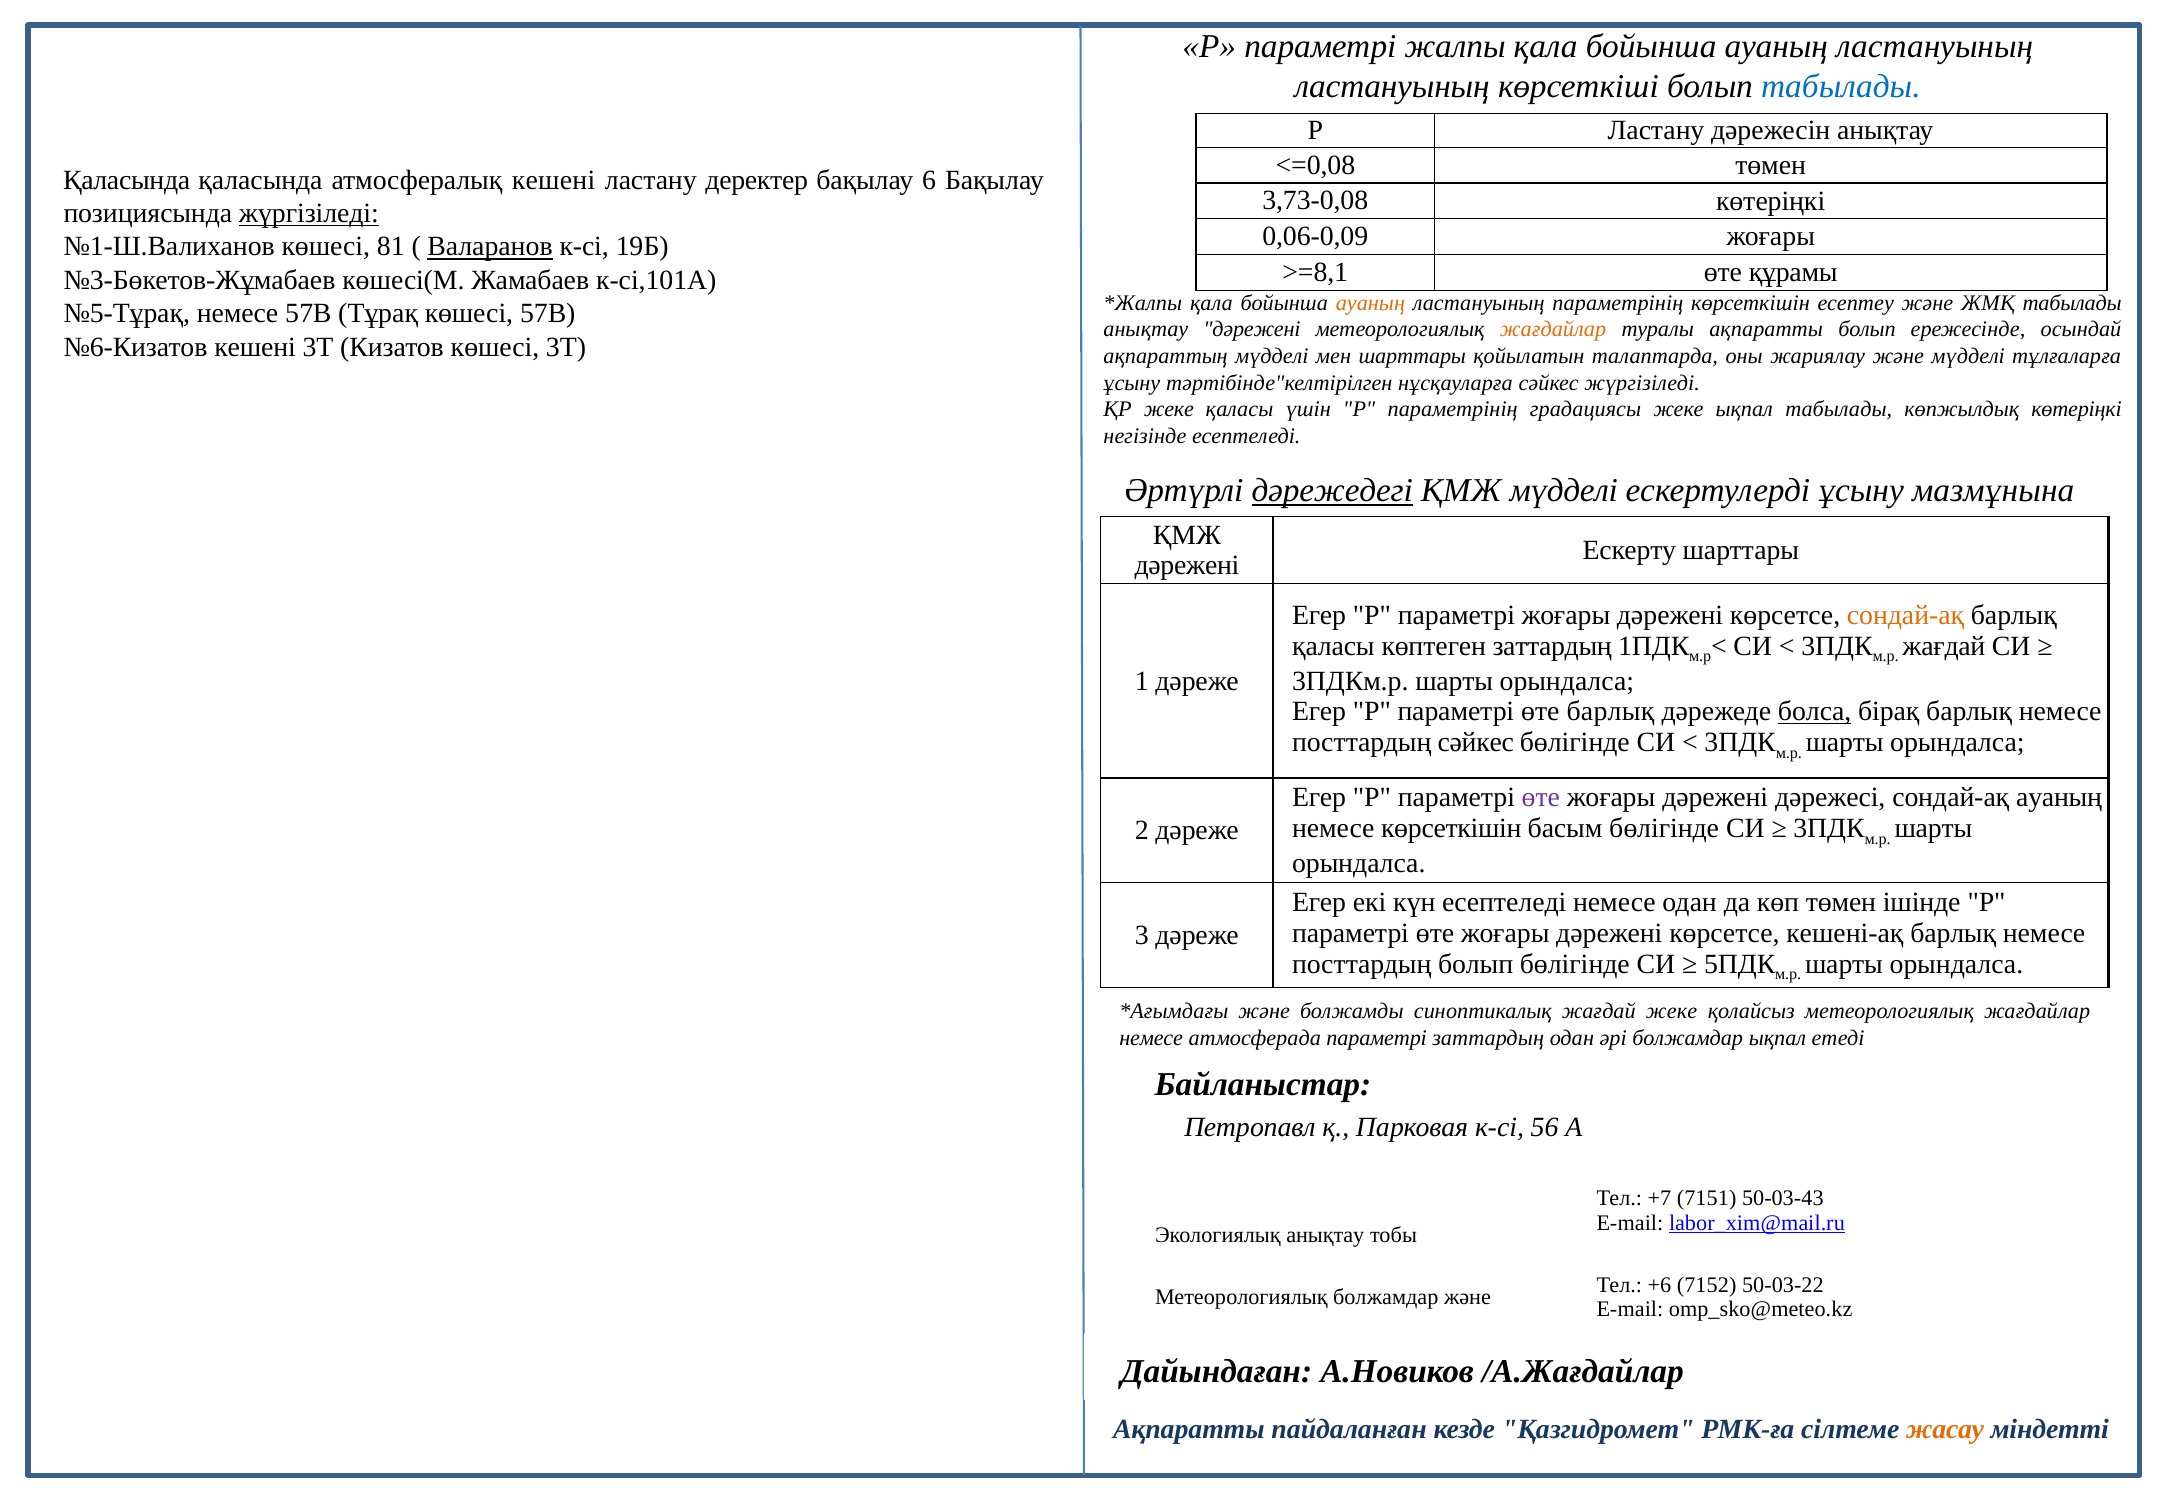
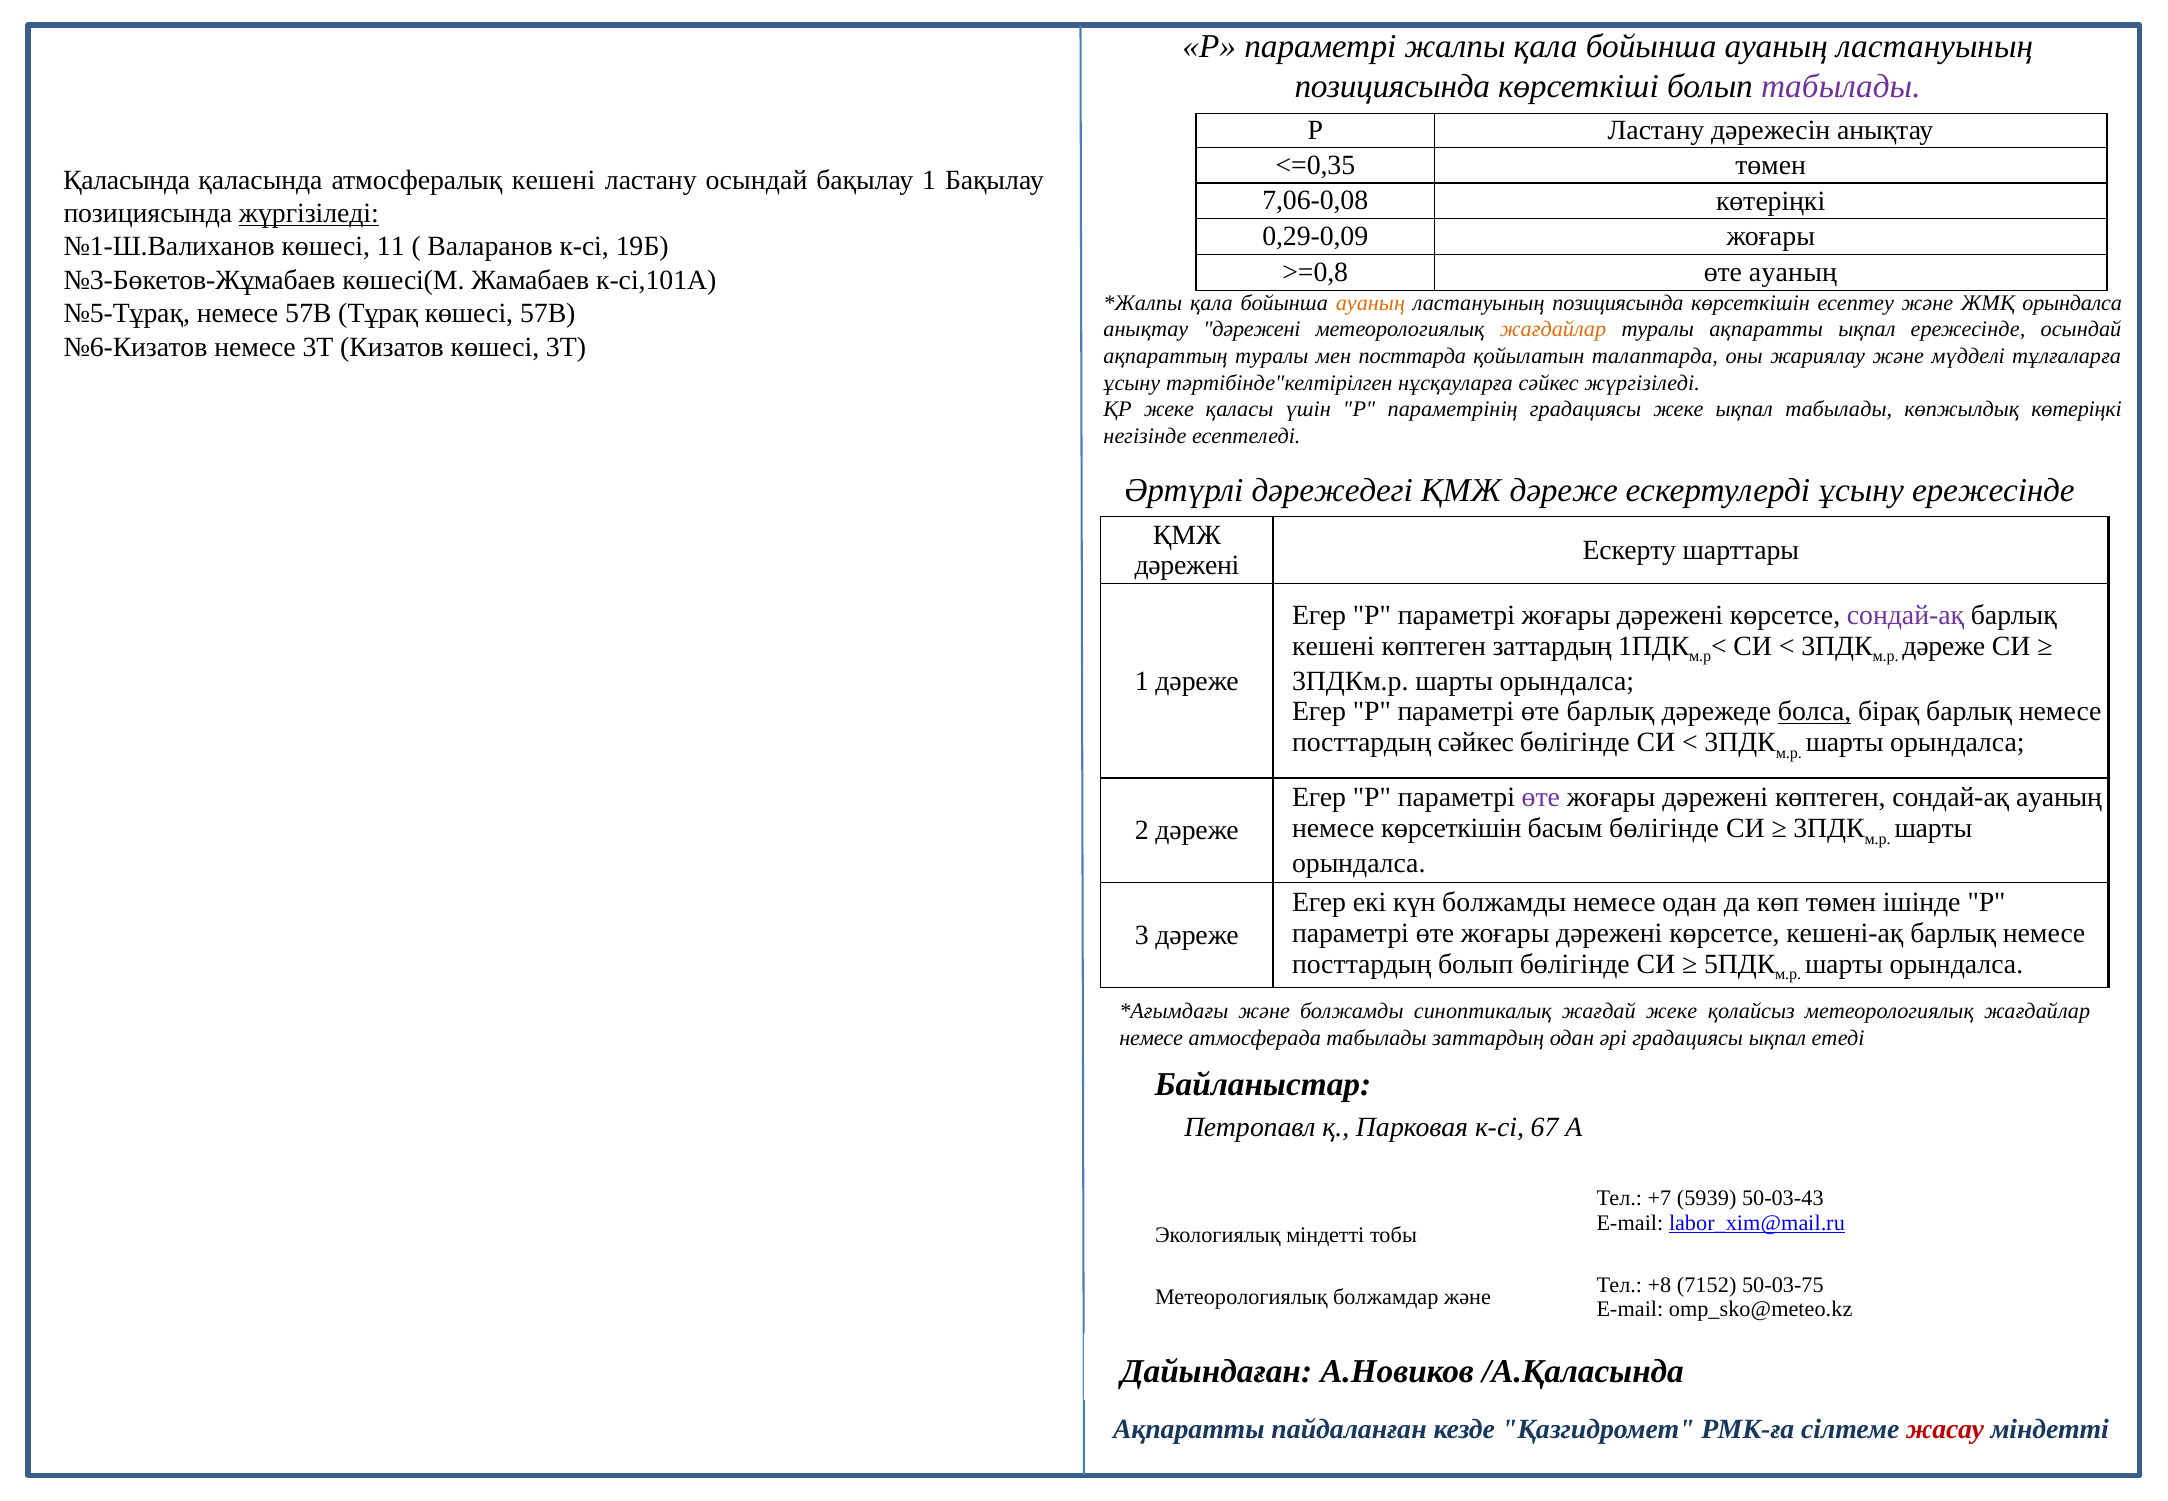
ластануының at (1392, 87): ластануының -> позициясында
табылады at (1841, 87) colour: blue -> purple
<=0,08: <=0,08 -> <=0,35
ластану деректер: деректер -> осындай
бақылау 6: 6 -> 1
3,73-0,08: 3,73-0,08 -> 7,06-0,08
0,06-0,09: 0,06-0,09 -> 0,29-0,09
81: 81 -> 11
Валаранов underline: present -> none
>=8,1: >=8,1 -> >=0,8
өте құрамы: құрамы -> ауаның
параметрінің at (1618, 303): параметрінің -> позициясында
ЖМҚ табылады: табылады -> орындалса
ақпаратты болып: болып -> ықпал
№6-Кизатов кешені: кешені -> немесе
ақпараттың мүдделі: мүдделі -> туралы
мен шарттары: шарттары -> посттарда
дәрежедегі underline: present -> none
ҚМЖ мүдделі: мүдделі -> дәреже
ұсыну мазмұнына: мазмұнына -> ережесінде
сондай-ақ at (1906, 615) colour: orange -> purple
қаласы at (1333, 646): қаласы -> кешені
жағдай at (1944, 646): жағдай -> дәреже
дәрежені дәрежесі: дәрежесі -> көптеген
күн есептеледі: есептеледі -> болжамды
атмосферада параметрі: параметрі -> табылады
әрі болжамдар: болжамдар -> градациясы
56: 56 -> 67
7151: 7151 -> 5939
Экологиялық анықтау: анықтау -> міндетті
+6: +6 -> +8
50-03-22: 50-03-22 -> 50-03-75
/А.Жағдайлар: /А.Жағдайлар -> /А.Қаласында
жасау colour: orange -> red
